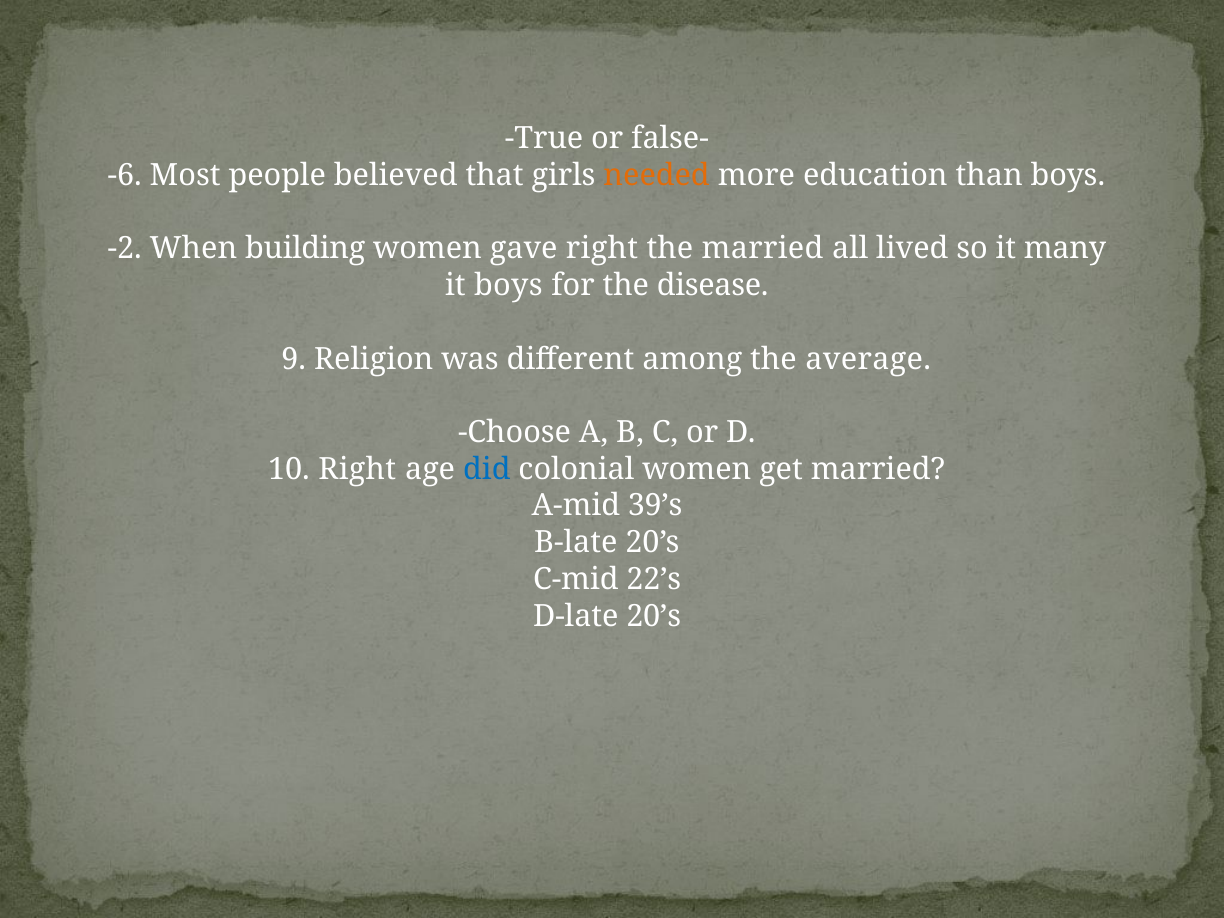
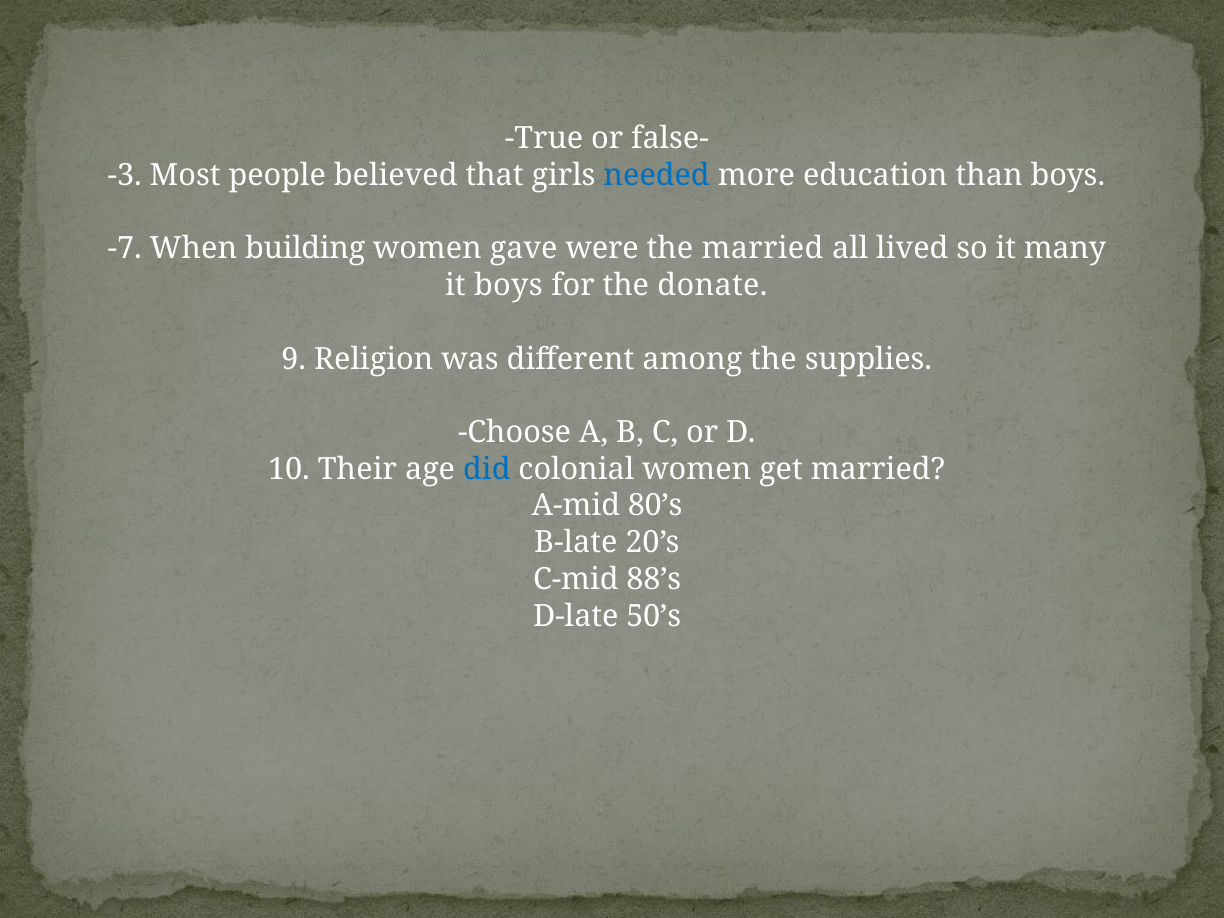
-6: -6 -> -3
needed colour: orange -> blue
-2: -2 -> -7
gave right: right -> were
disease: disease -> donate
average: average -> supplies
10 Right: Right -> Their
39’s: 39’s -> 80’s
22’s: 22’s -> 88’s
D-late 20’s: 20’s -> 50’s
